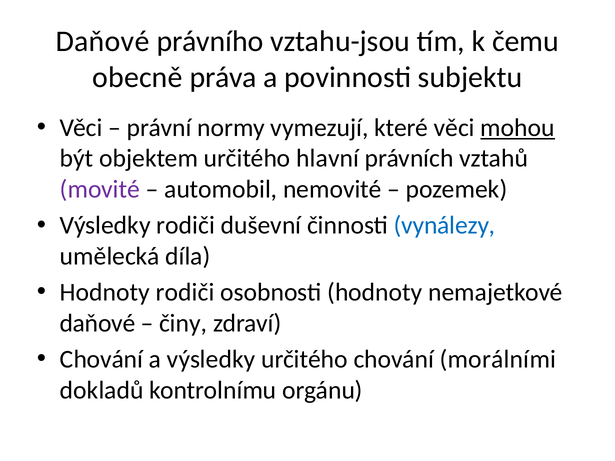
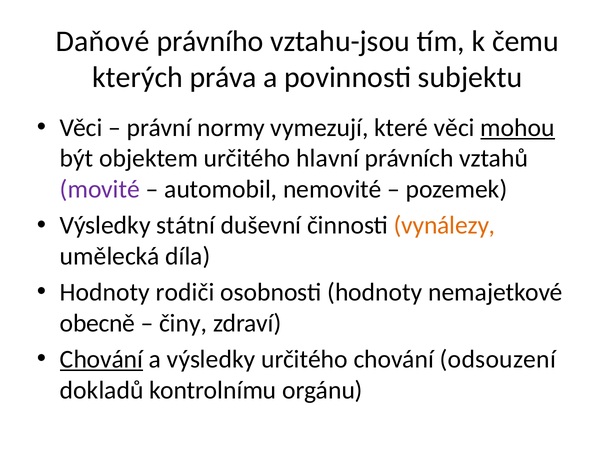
obecně: obecně -> kterých
Výsledky rodiči: rodiči -> státní
vynálezy colour: blue -> orange
daňové at (97, 323): daňové -> obecně
Chování at (102, 360) underline: none -> present
morálními: morálními -> odsouzení
